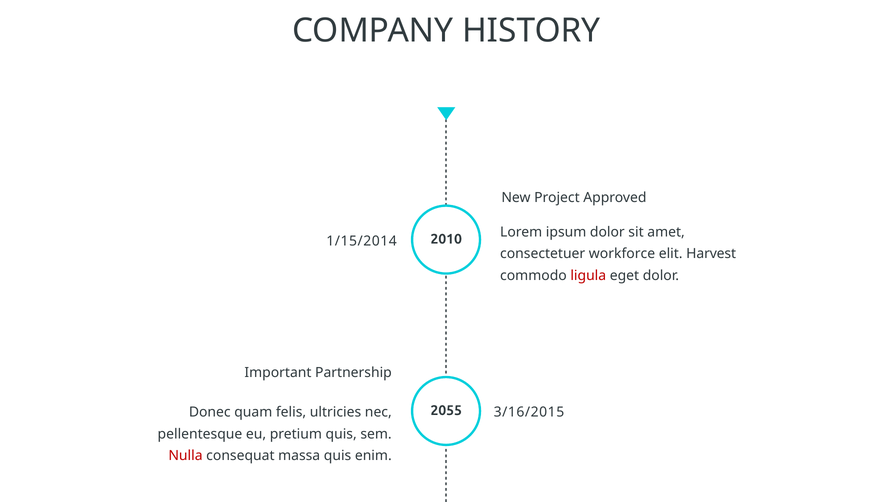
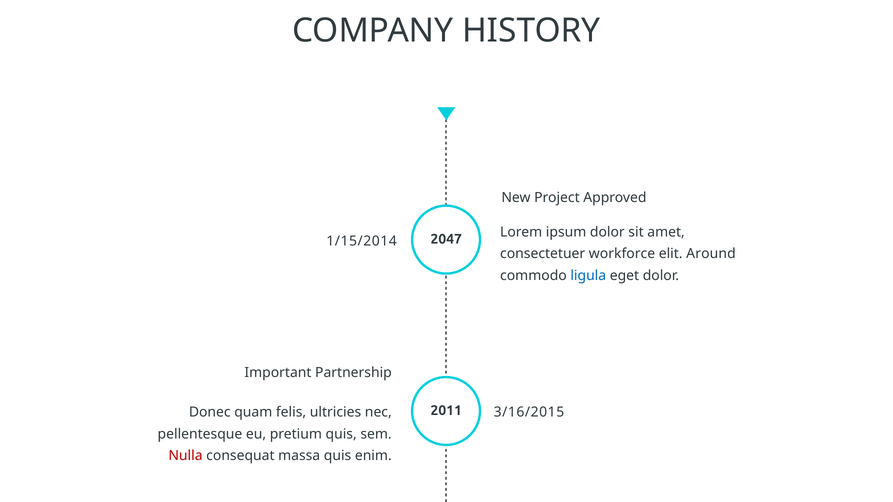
2010: 2010 -> 2047
Harvest: Harvest -> Around
ligula colour: red -> blue
2055: 2055 -> 2011
